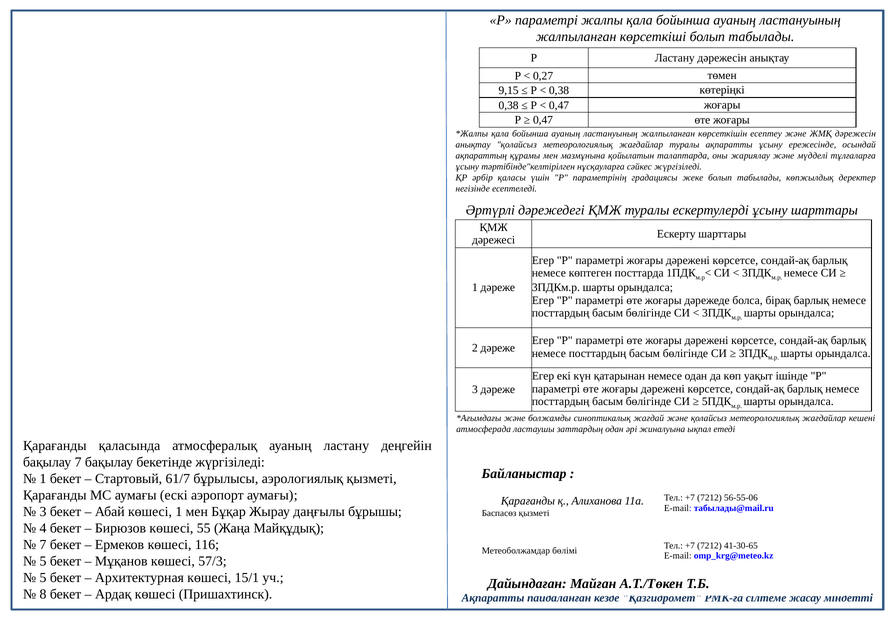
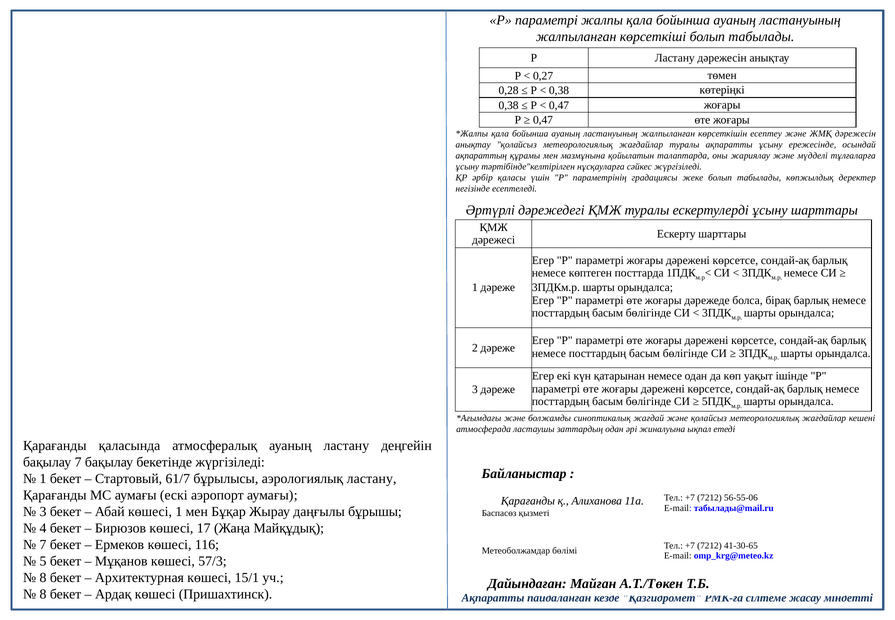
9,15: 9,15 -> 0,28
аэрологиялық қызметі: қызметі -> ластану
55: 55 -> 17
5 at (43, 577): 5 -> 8
